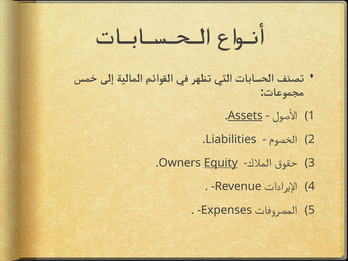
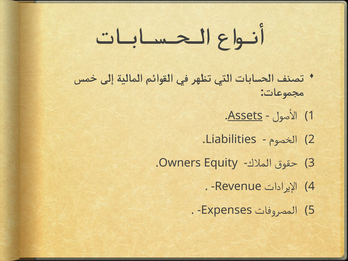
Equity underline: present -> none
